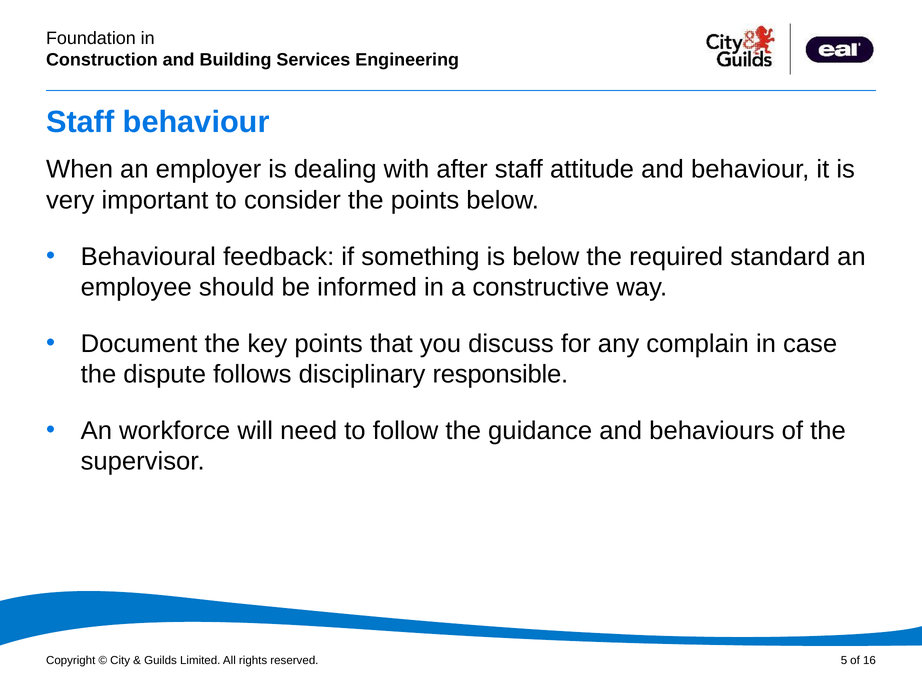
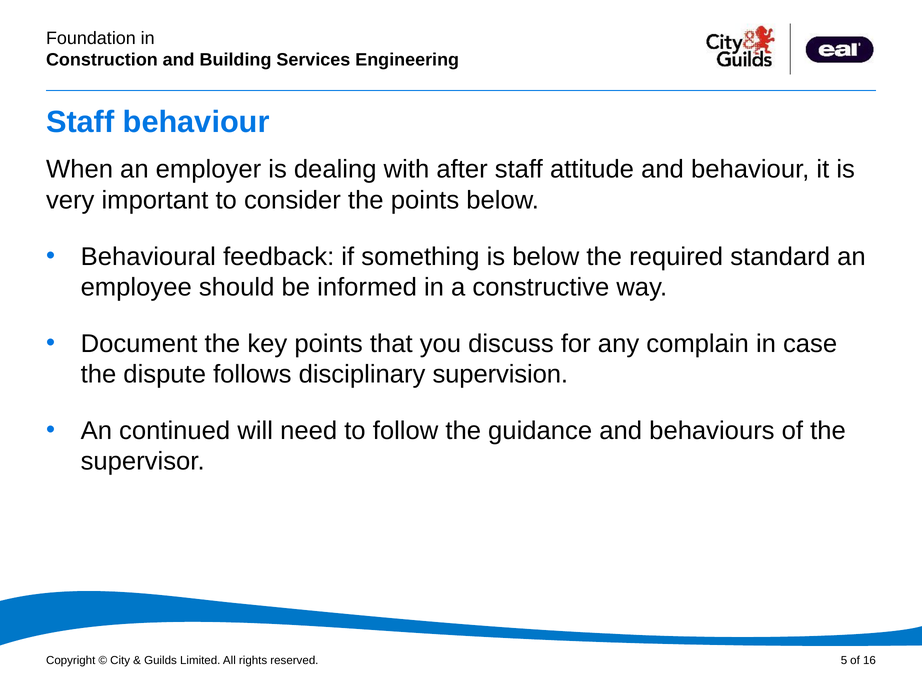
responsible: responsible -> supervision
workforce: workforce -> continued
